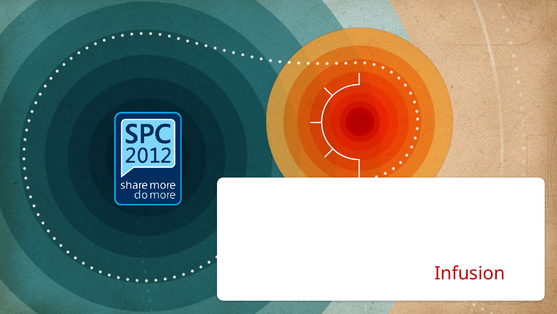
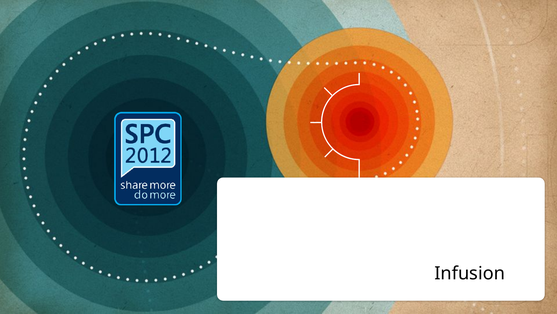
Infusion colour: red -> black
